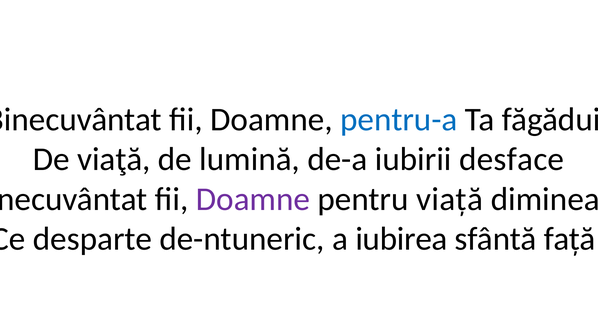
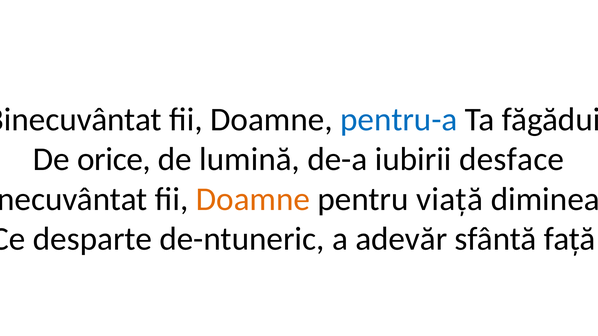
viaţă: viaţă -> orice
Doamne at (253, 199) colour: purple -> orange
iubirea: iubirea -> adevăr
